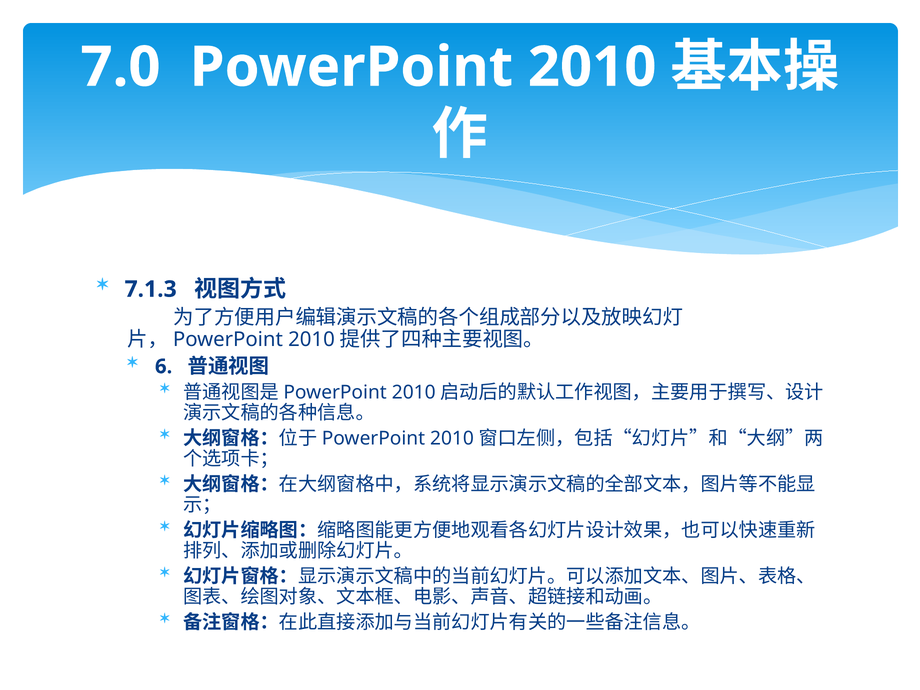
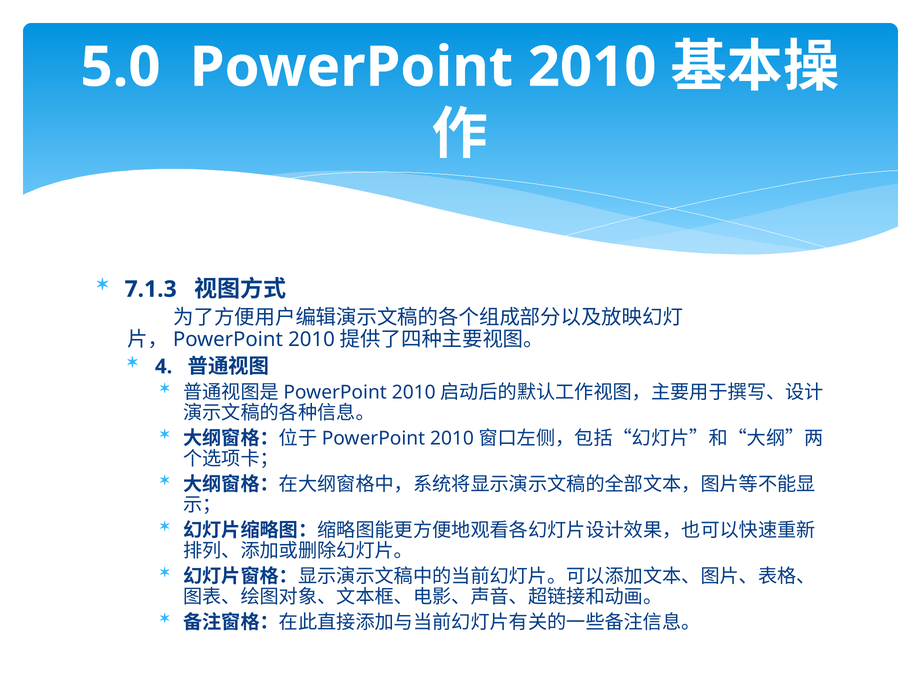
7.0: 7.0 -> 5.0
6: 6 -> 4
